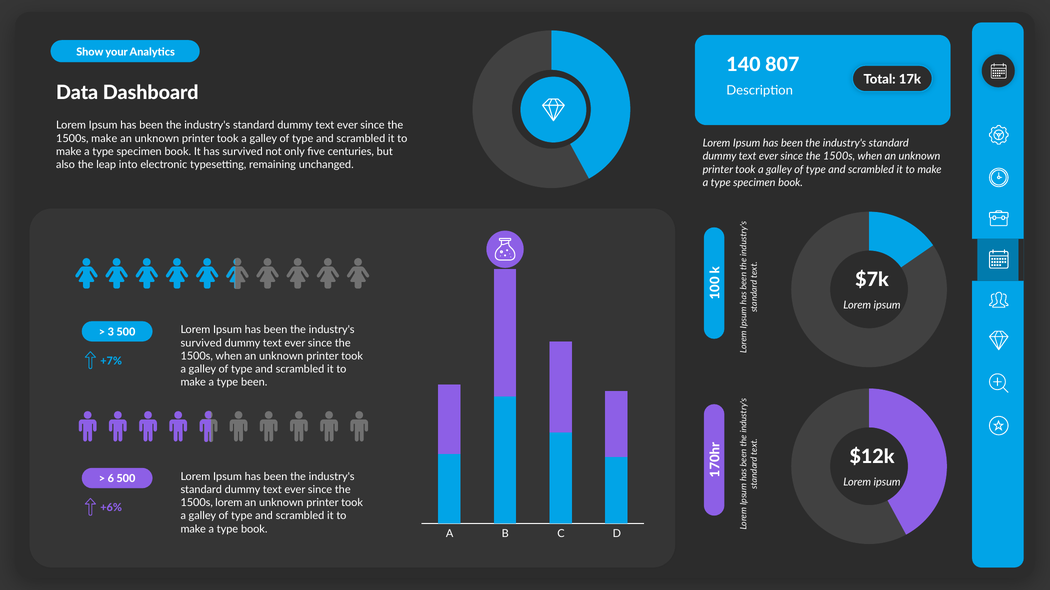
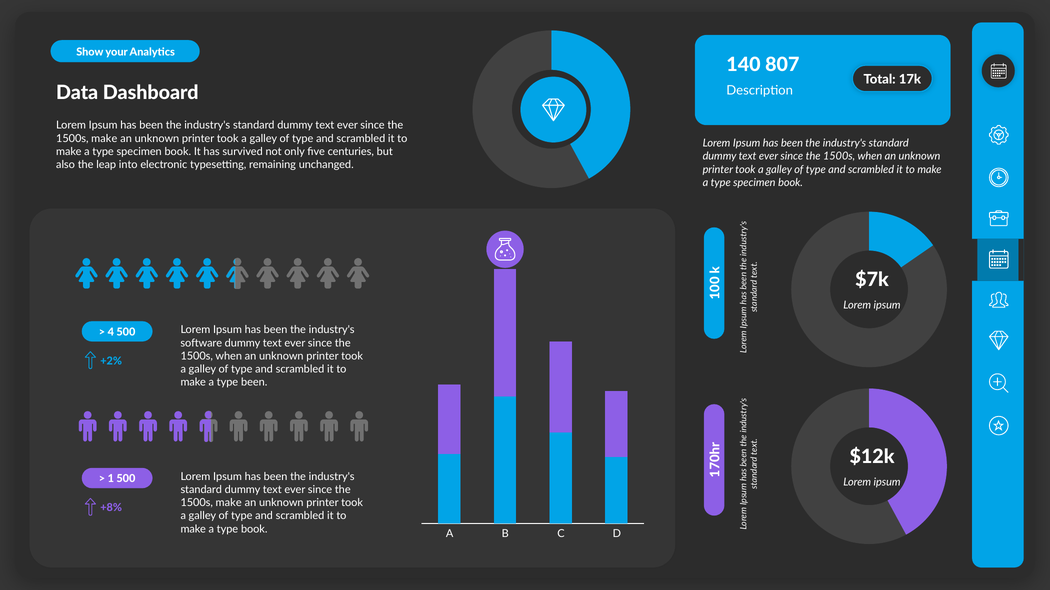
3: 3 -> 4
survived at (201, 343): survived -> software
+7%: +7% -> +2%
6 at (111, 479): 6 -> 1
lorem at (229, 503): lorem -> make
+6%: +6% -> +8%
